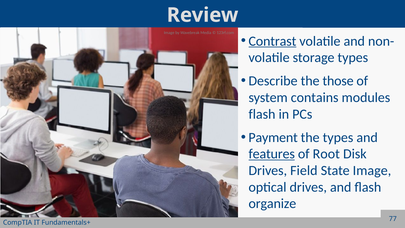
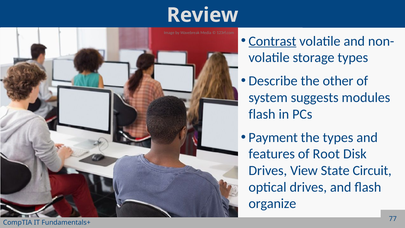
those: those -> other
contains: contains -> suggests
features underline: present -> none
Field: Field -> View
State Image: Image -> Circuit
